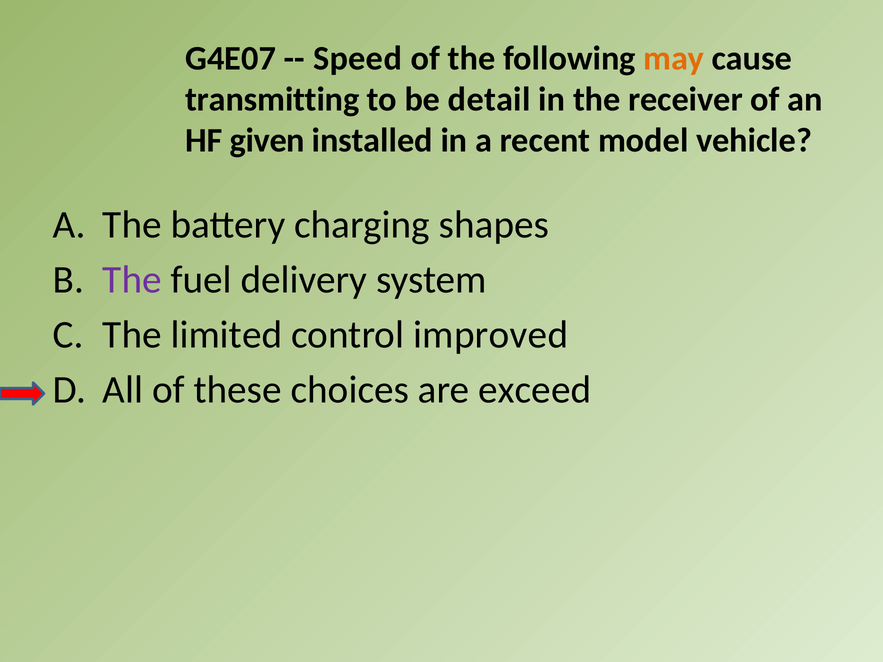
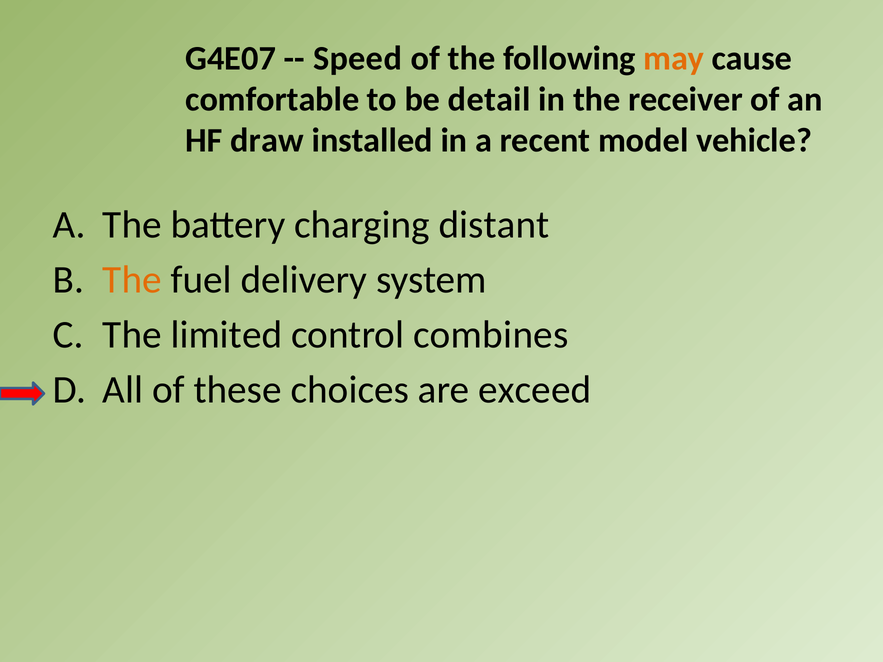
transmitting: transmitting -> comfortable
given: given -> draw
shapes: shapes -> distant
The at (132, 280) colour: purple -> orange
improved: improved -> combines
